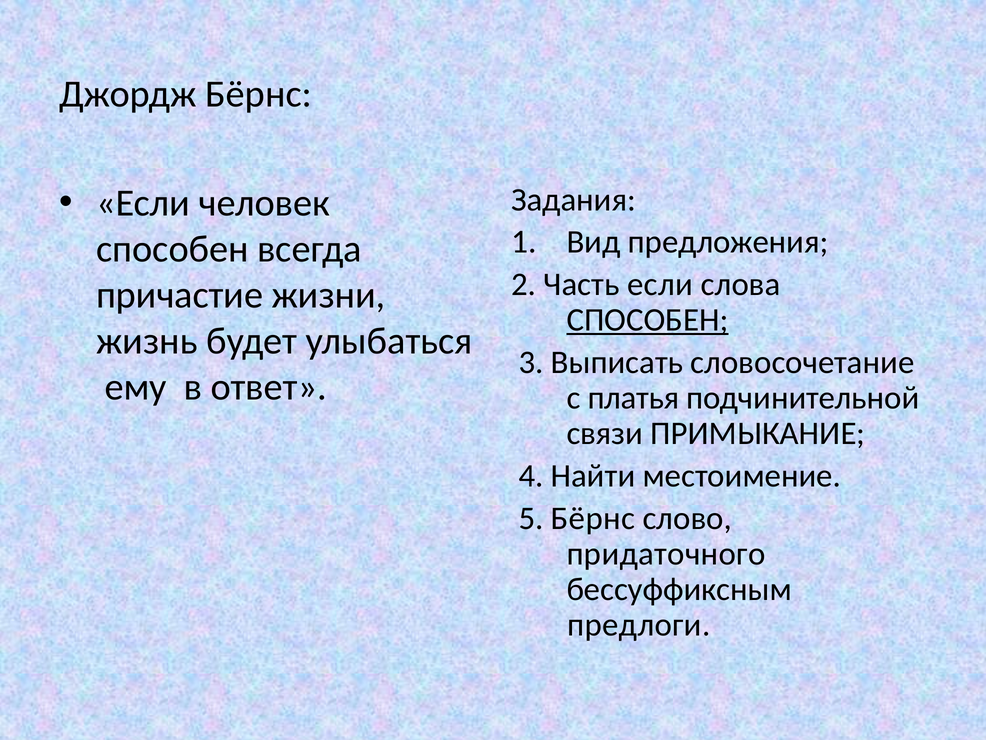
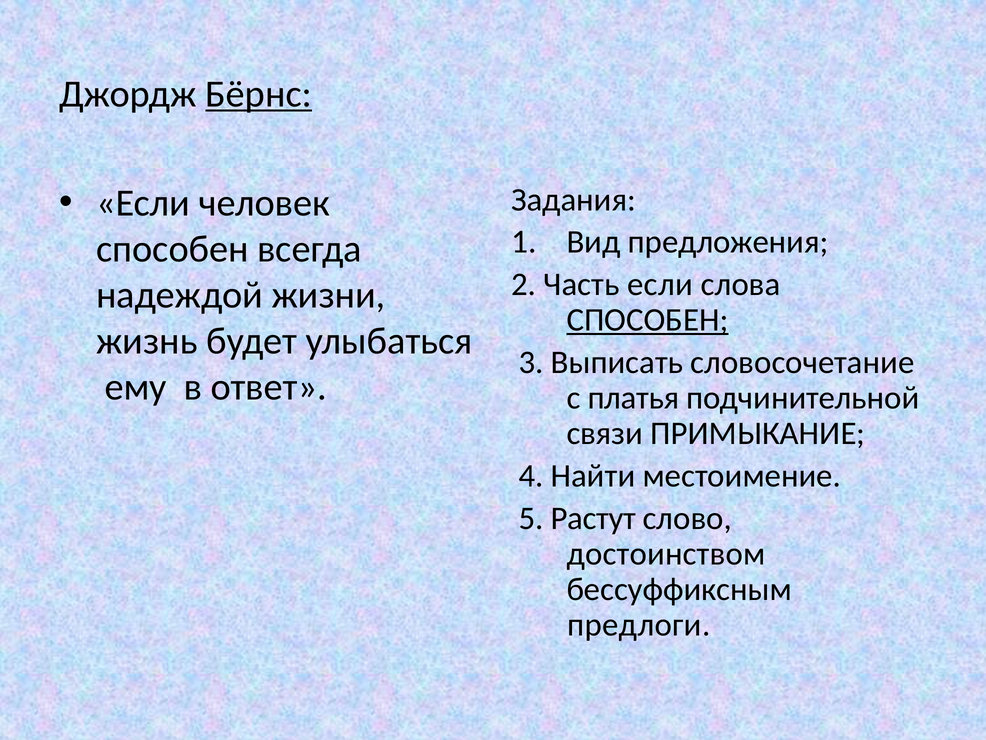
Бёрнс at (259, 94) underline: none -> present
причастие: причастие -> надеждой
5 Бёрнс: Бёрнс -> Растут
придаточного: придаточного -> достоинством
